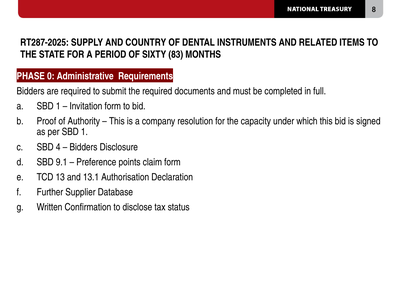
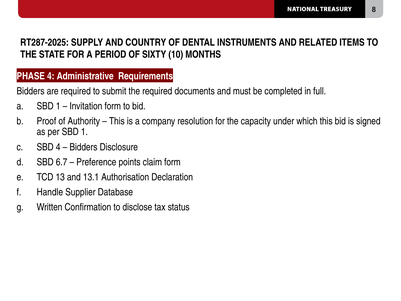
83: 83 -> 10
PHASE 0: 0 -> 4
9.1: 9.1 -> 6.7
Further: Further -> Handle
